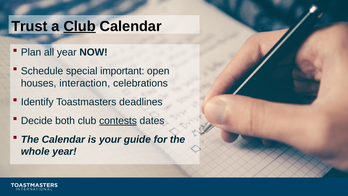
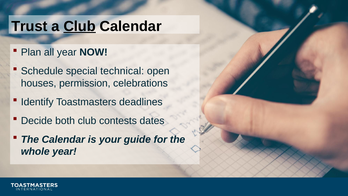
important: important -> technical
interaction: interaction -> permission
contests underline: present -> none
